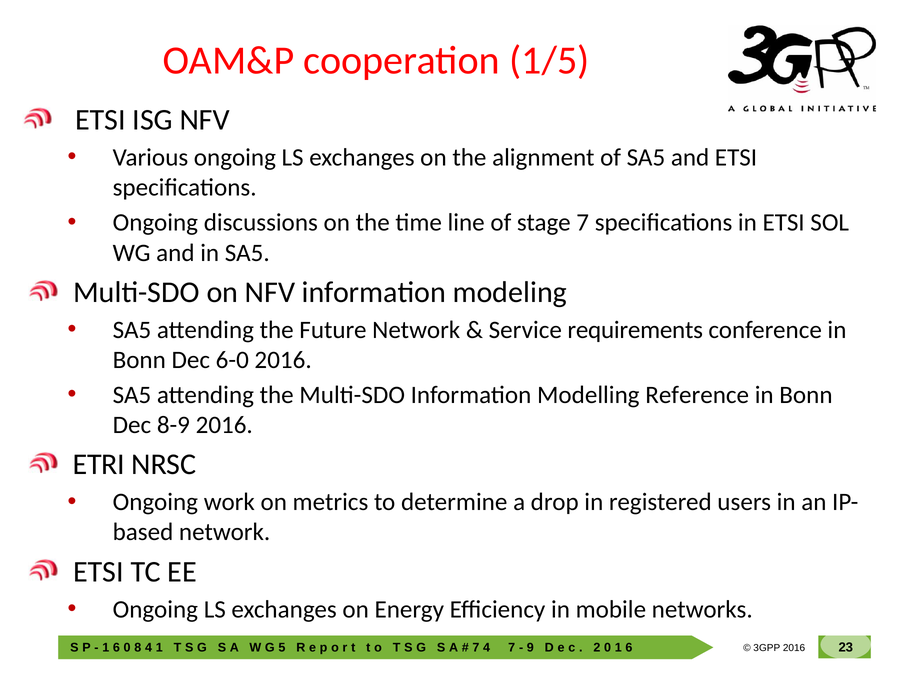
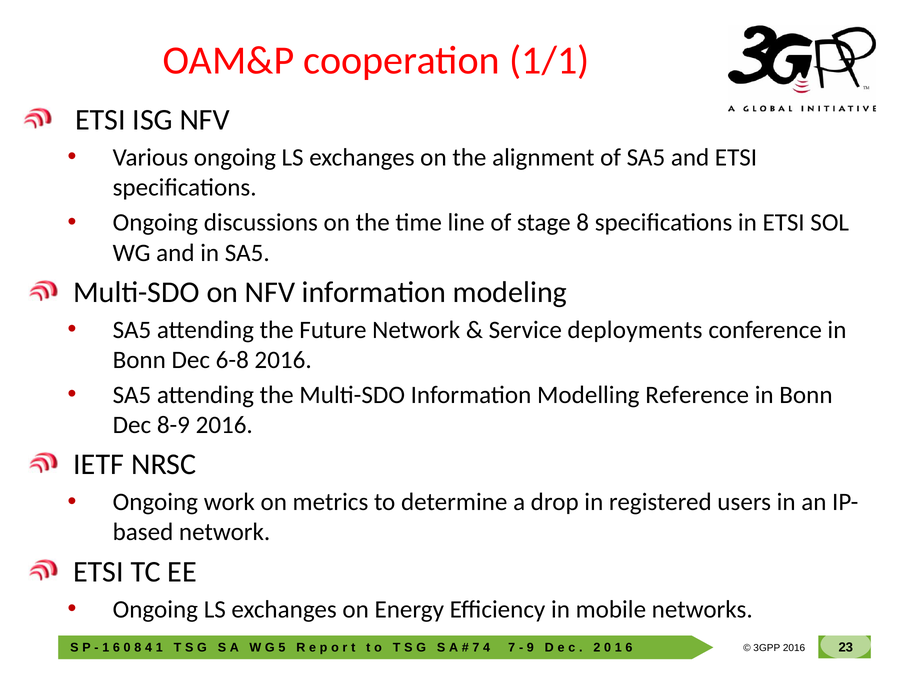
1/5: 1/5 -> 1/1
stage 7: 7 -> 8
requirements: requirements -> deployments
6-0: 6-0 -> 6-8
ETRI: ETRI -> IETF
